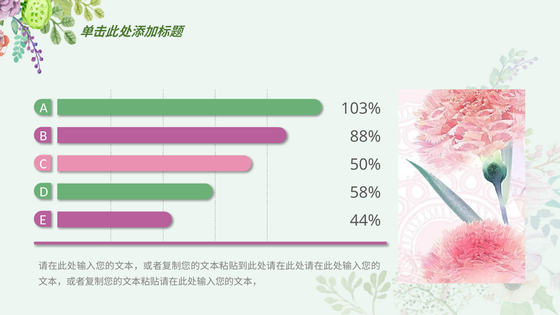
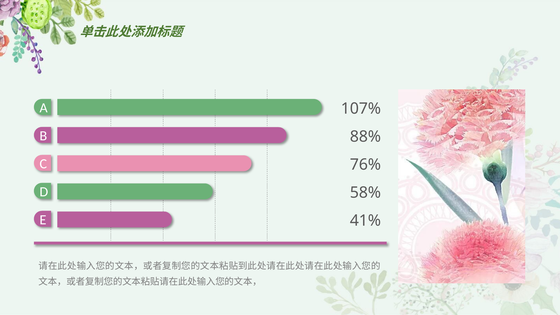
103%: 103% -> 107%
50%: 50% -> 76%
44%: 44% -> 41%
